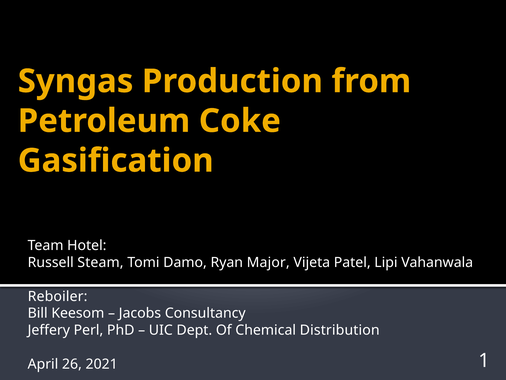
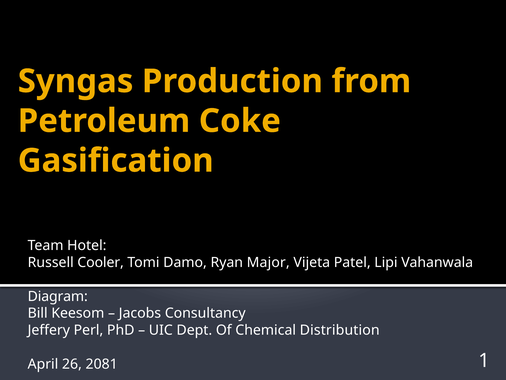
Steam: Steam -> Cooler
Reboiler: Reboiler -> Diagram
2021: 2021 -> 2081
